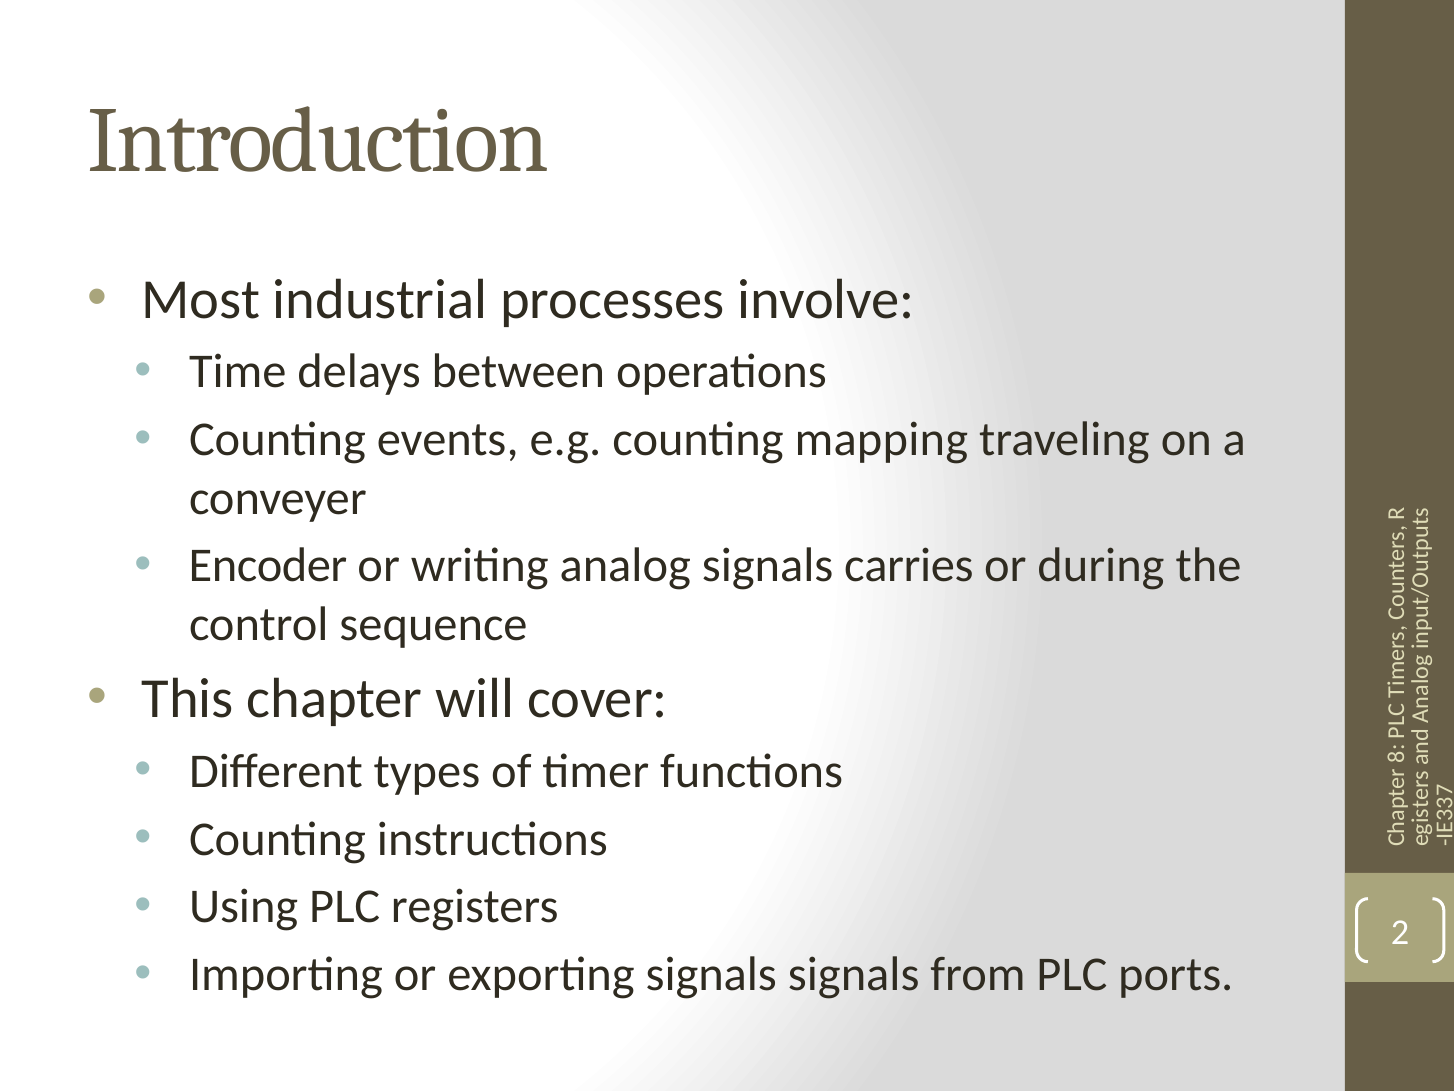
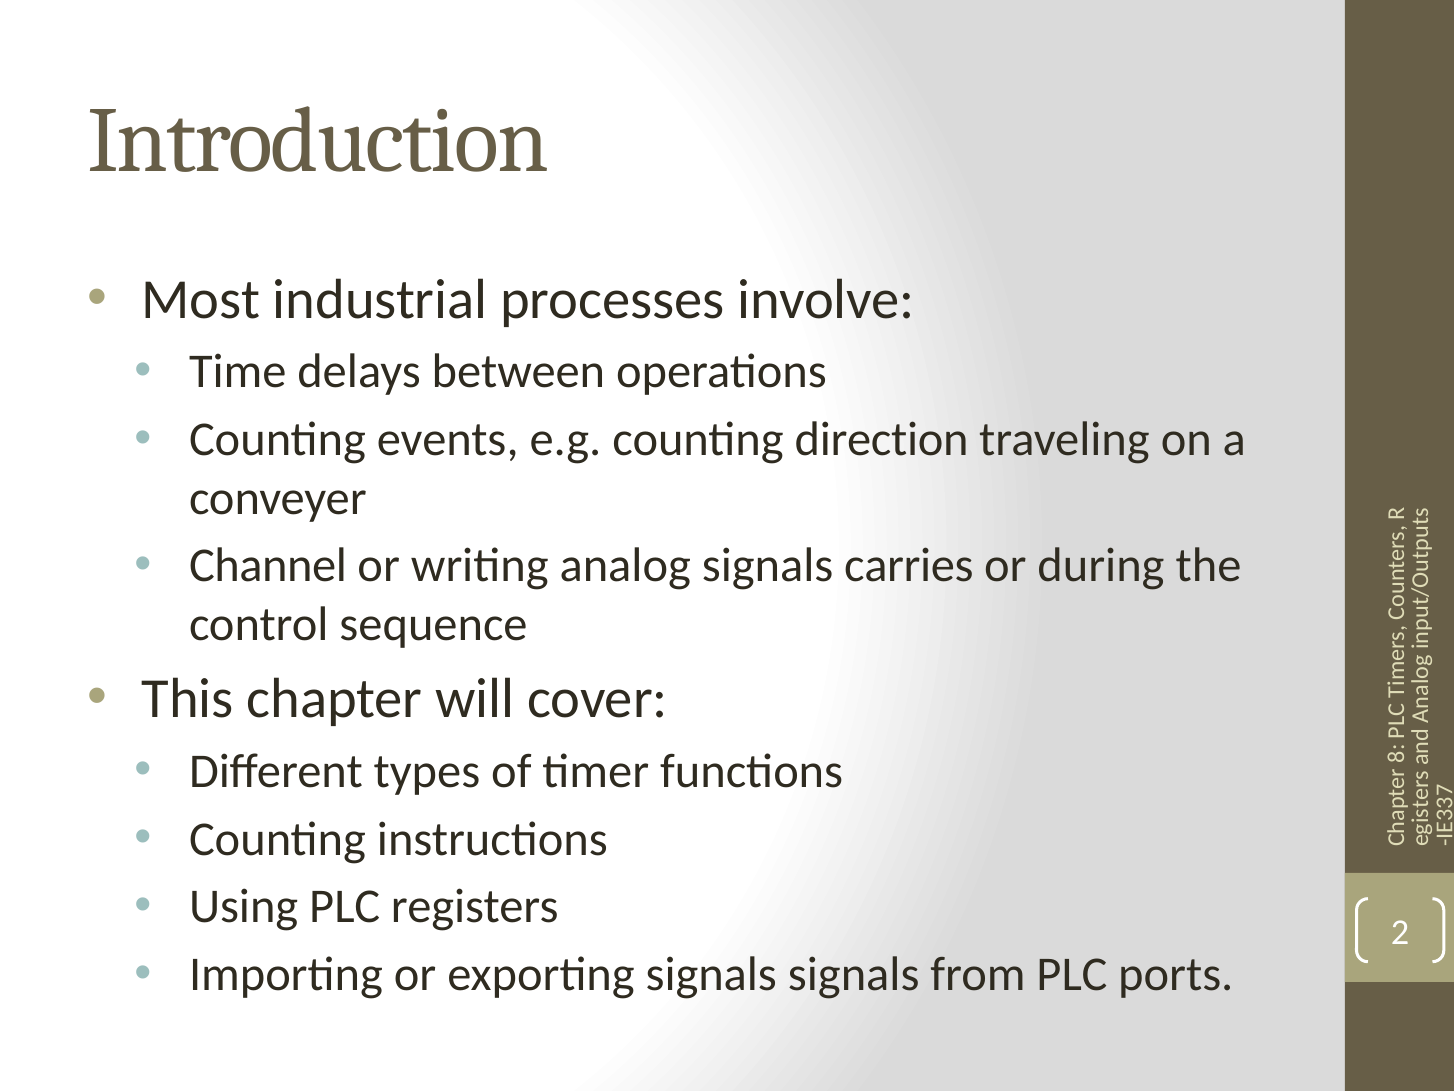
mapping: mapping -> direction
Encoder: Encoder -> Channel
